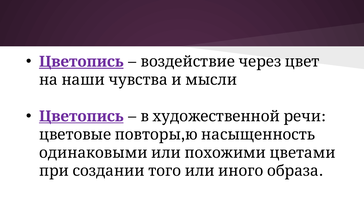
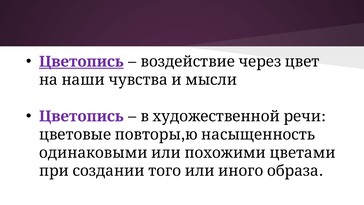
Цветопись at (81, 116) underline: present -> none
